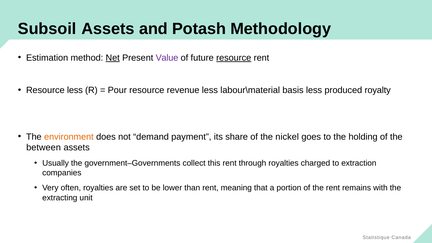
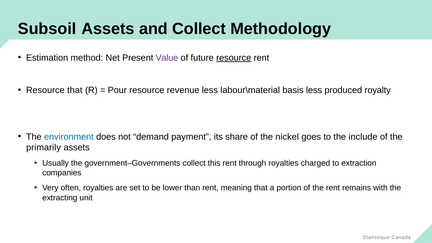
and Potash: Potash -> Collect
Net underline: present -> none
Resource less: less -> that
environment colour: orange -> blue
holding: holding -> include
between: between -> primarily
